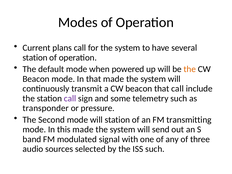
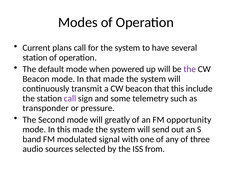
the at (190, 69) colour: orange -> purple
that call: call -> this
will station: station -> greatly
transmitting: transmitting -> opportunity
ISS such: such -> from
